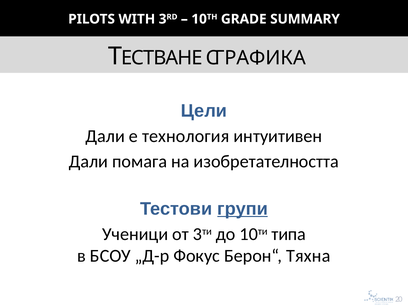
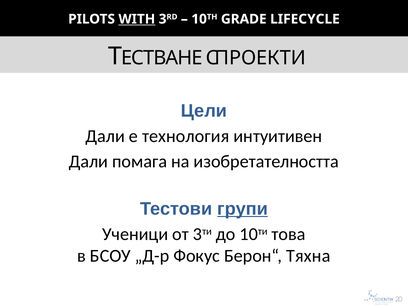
WITH underline: none -> present
SUMMARY: SUMMARY -> LIFECYCLE
ГРАФИКА: ГРАФИКА -> ПРОЕКТИ
типа: типа -> това
